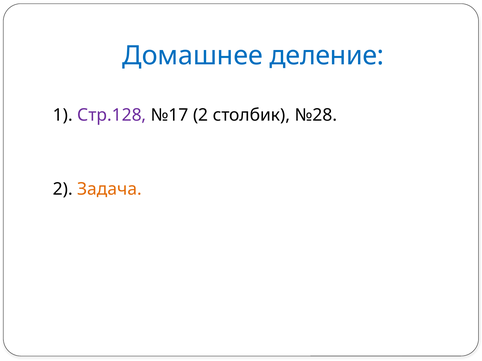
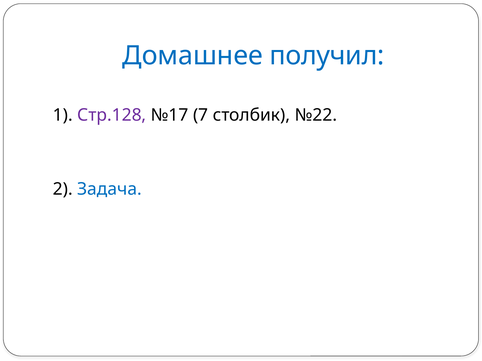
деление: деление -> получил
№17 2: 2 -> 7
№28: №28 -> №22
Задача colour: orange -> blue
